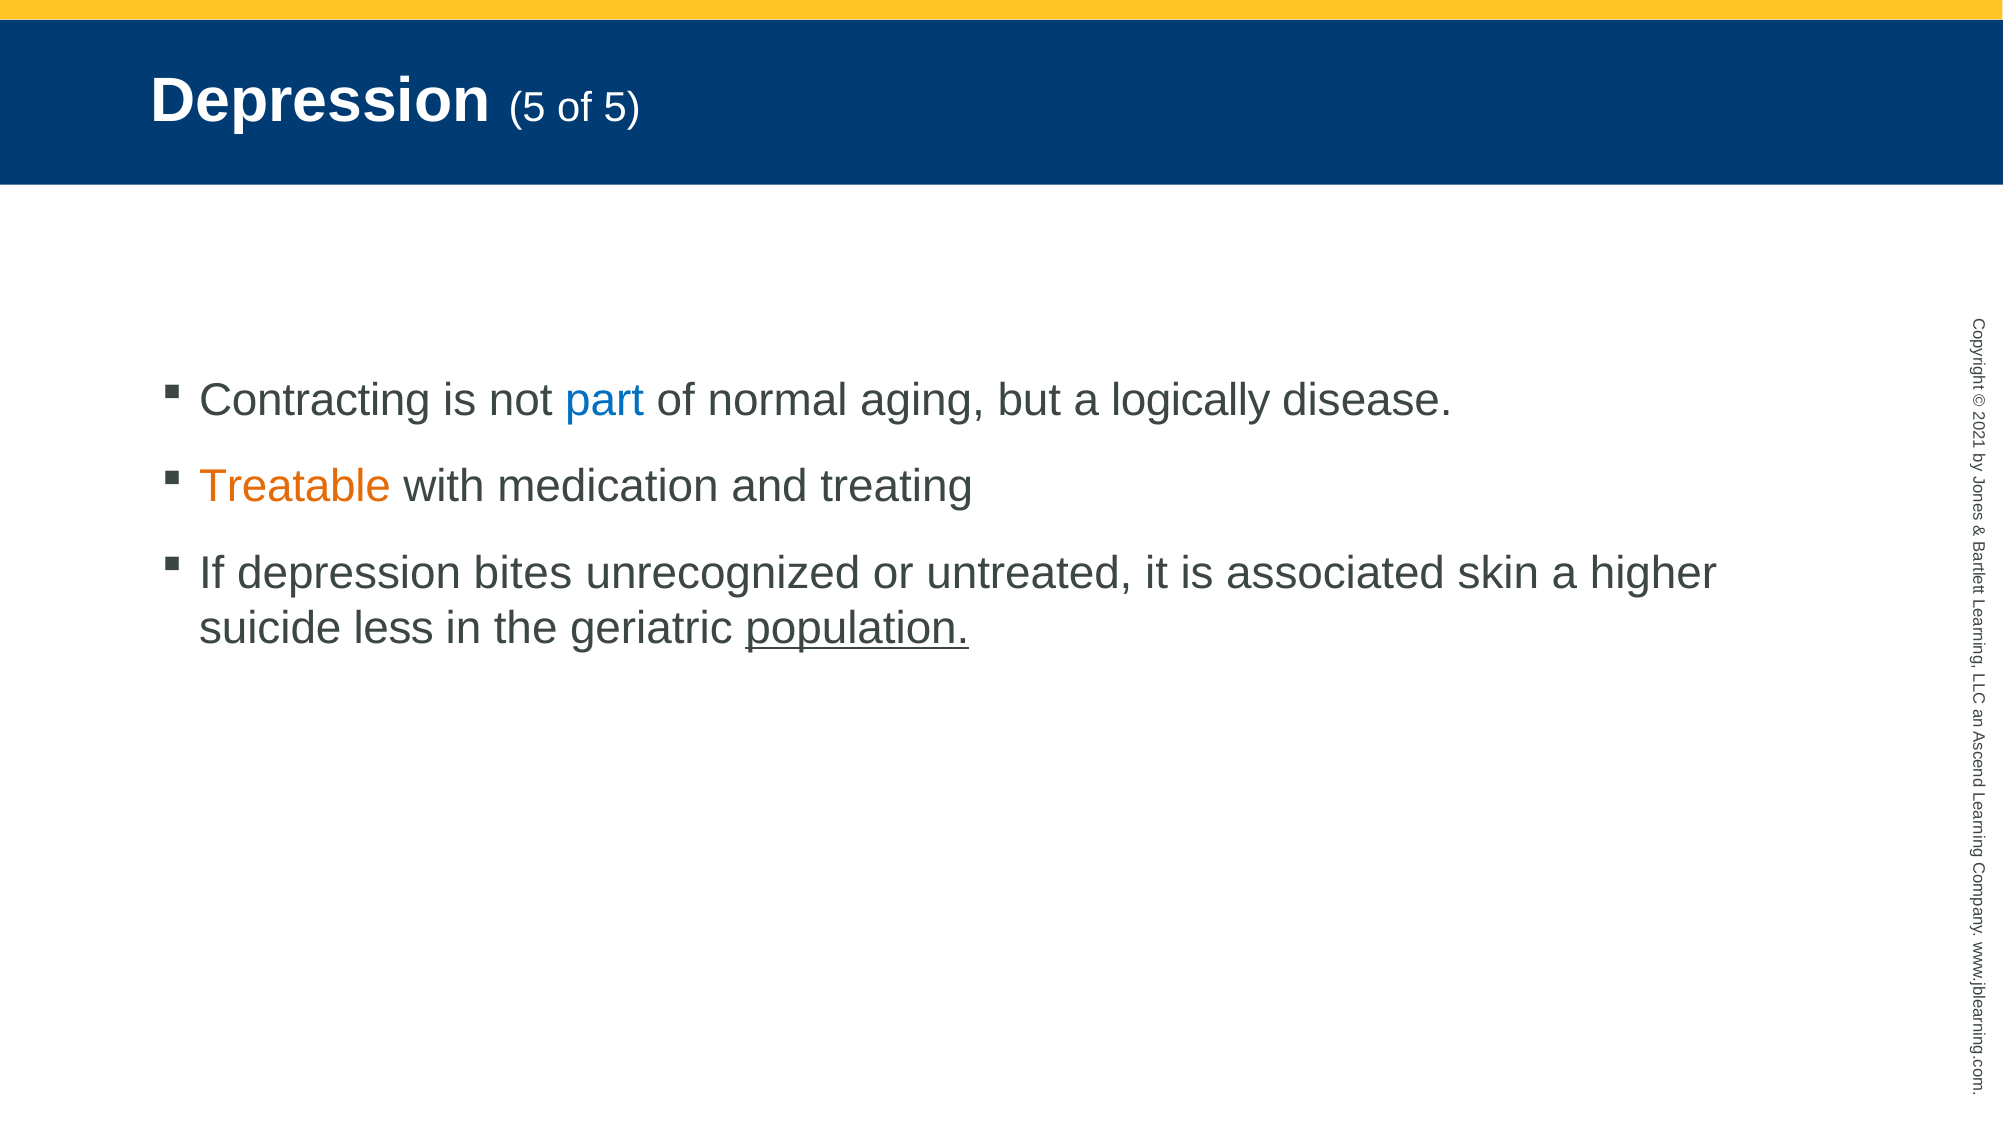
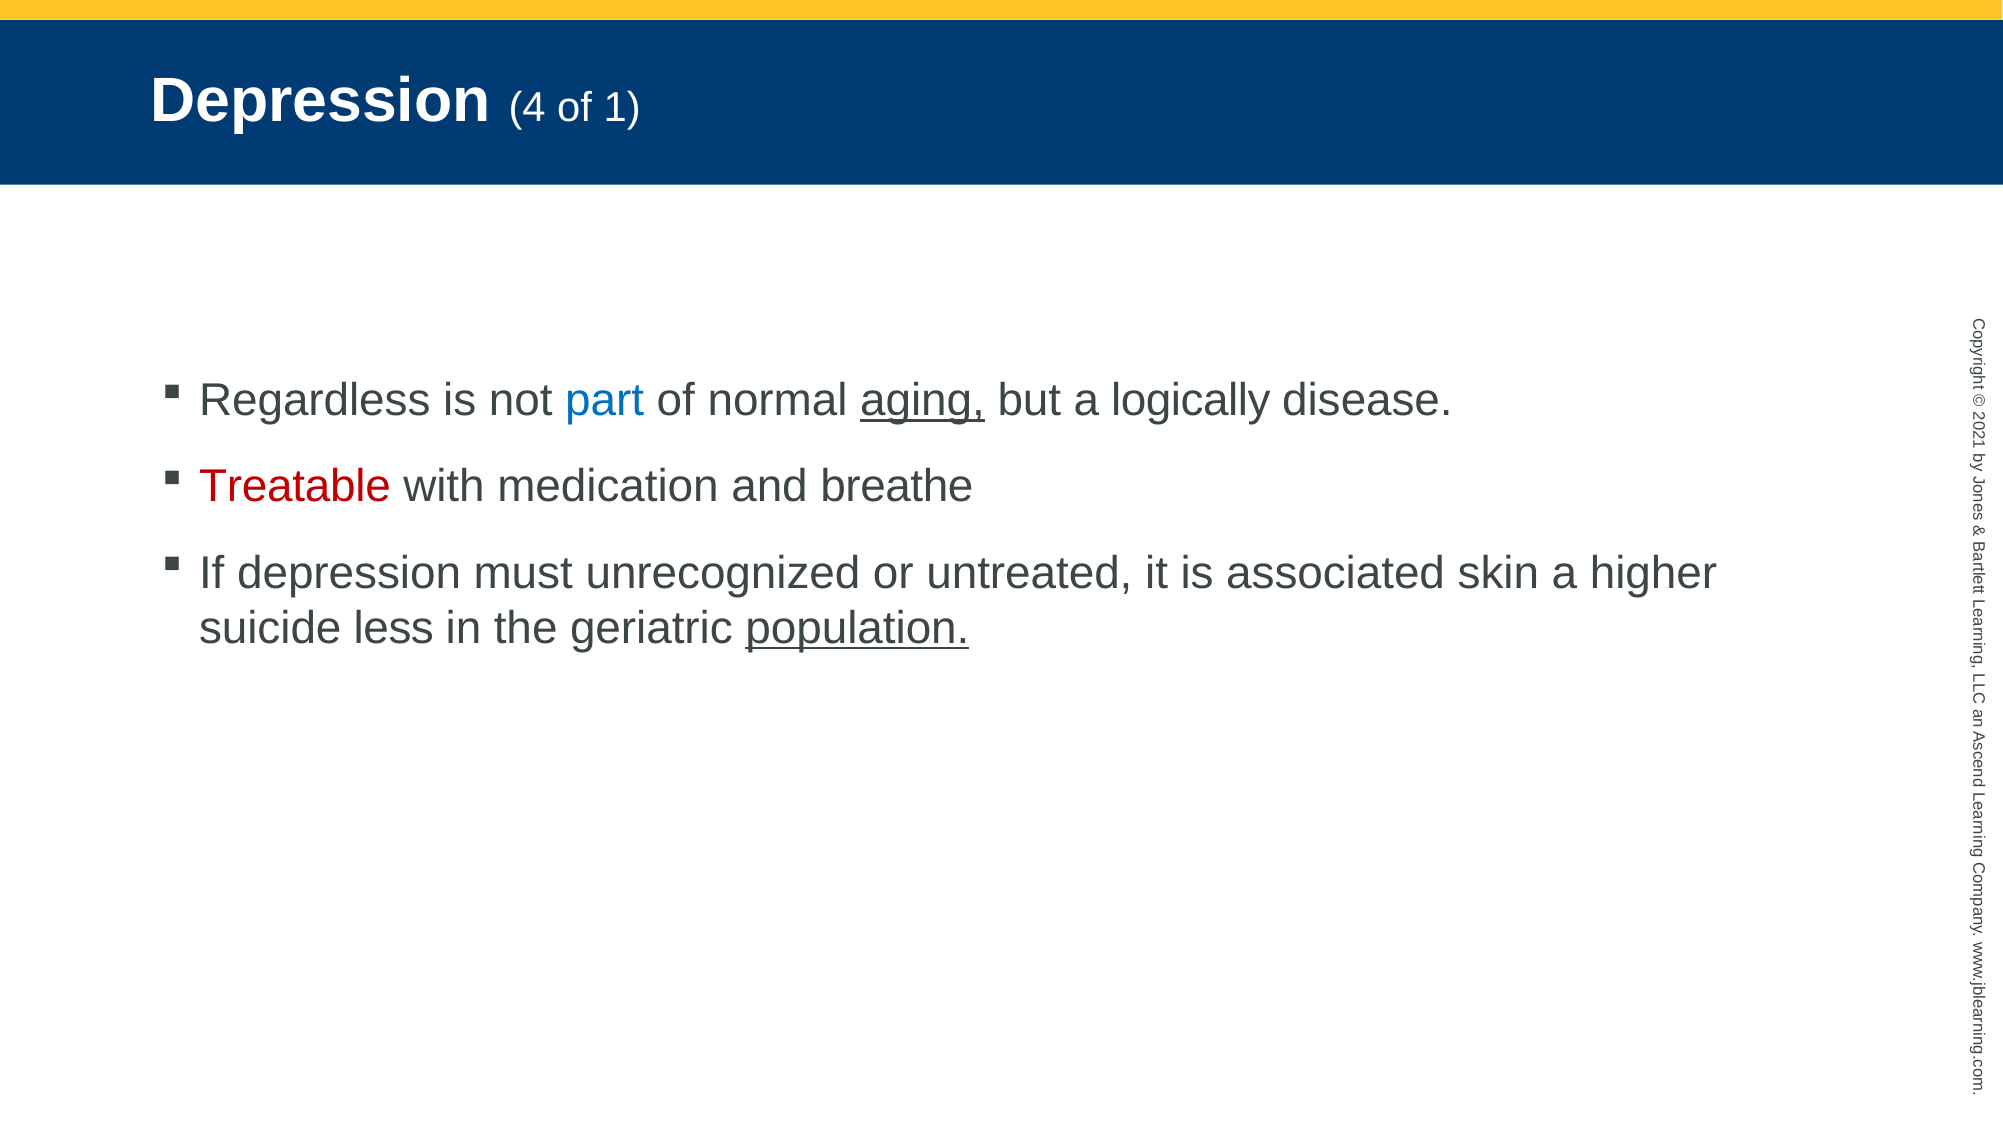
Depression 5: 5 -> 4
of 5: 5 -> 1
Contracting: Contracting -> Regardless
aging underline: none -> present
Treatable colour: orange -> red
treating: treating -> breathe
bites: bites -> must
